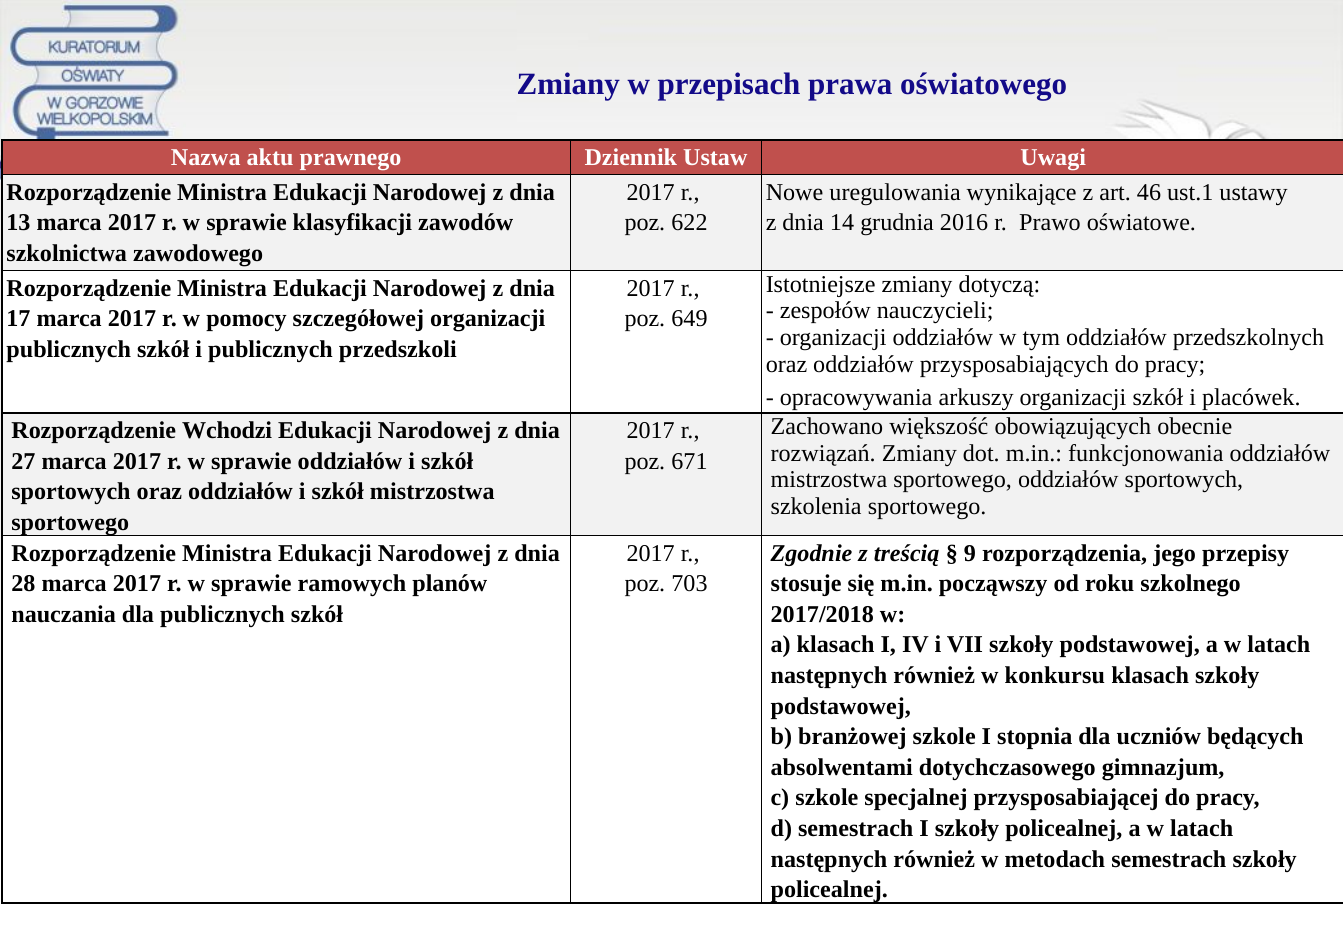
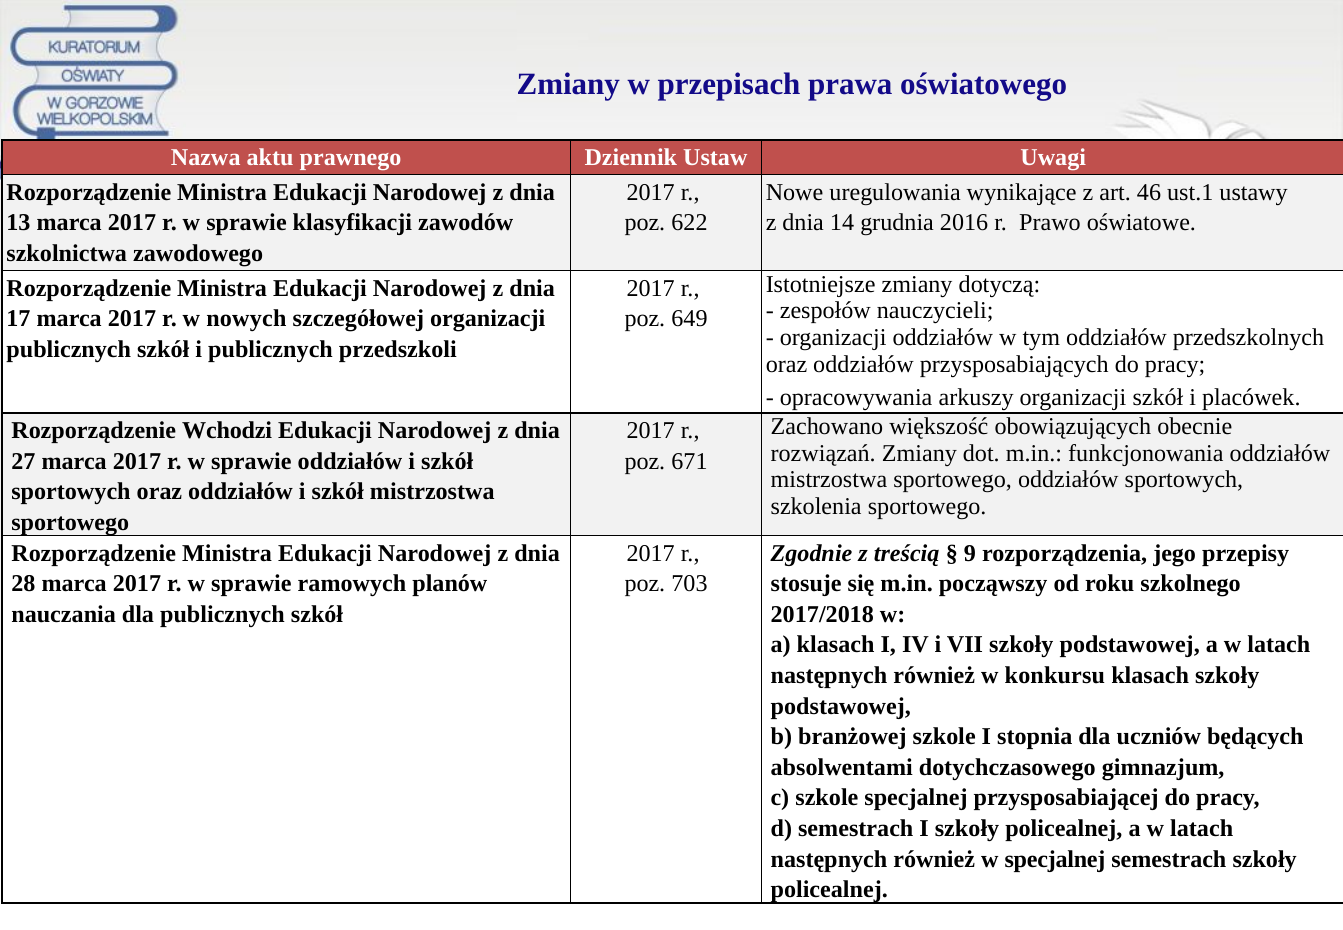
pomocy: pomocy -> nowych
w metodach: metodach -> specjalnej
